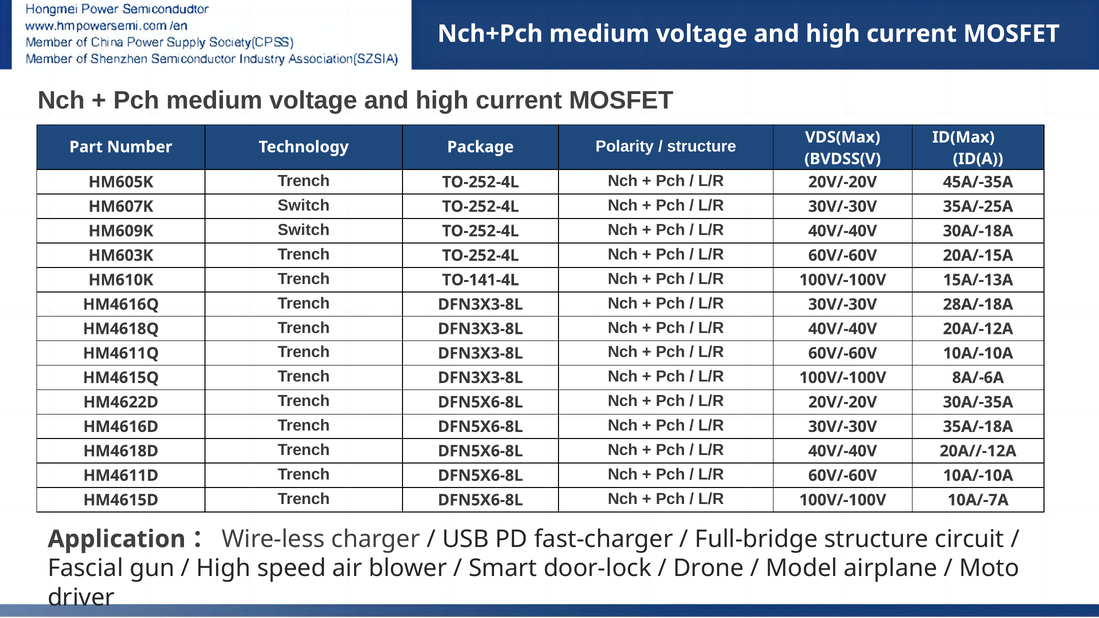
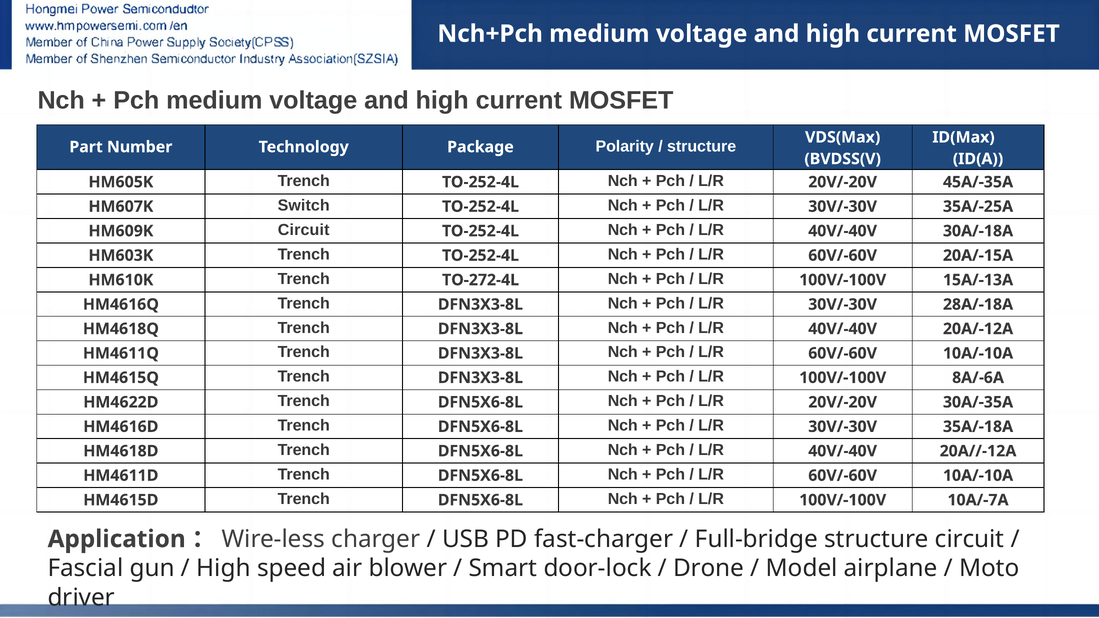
HM609K Switch: Switch -> Circuit
TO-141-4L: TO-141-4L -> TO-272-4L
